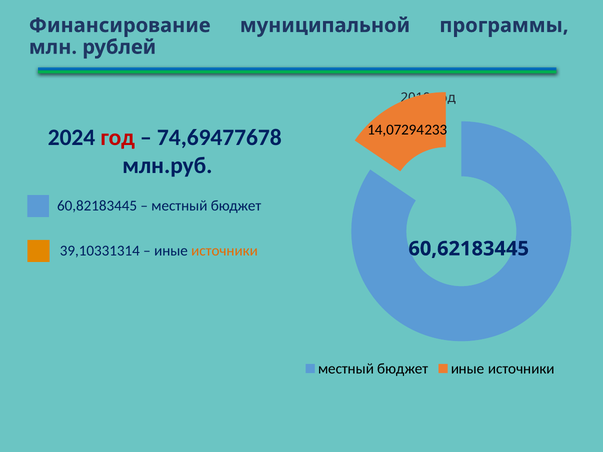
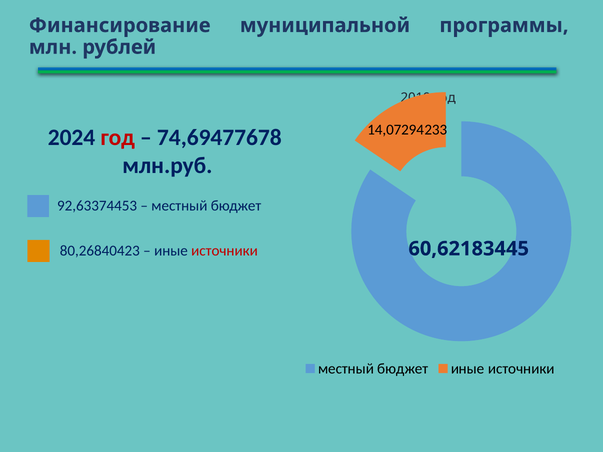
60,82183445: 60,82183445 -> 92,63374453
39,10331314: 39,10331314 -> 80,26840423
источники at (224, 251) colour: orange -> red
